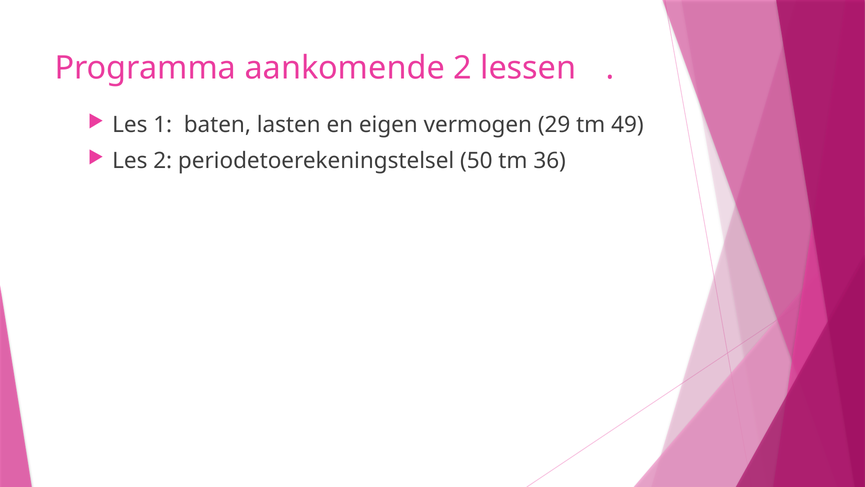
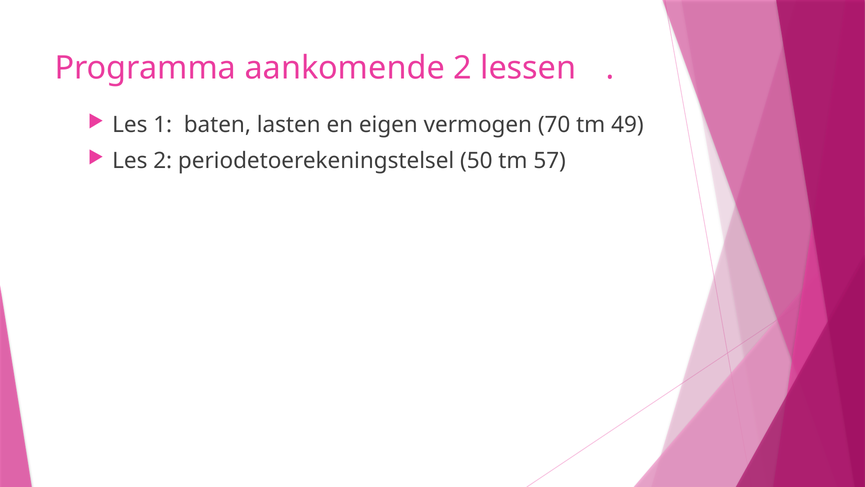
29: 29 -> 70
36: 36 -> 57
